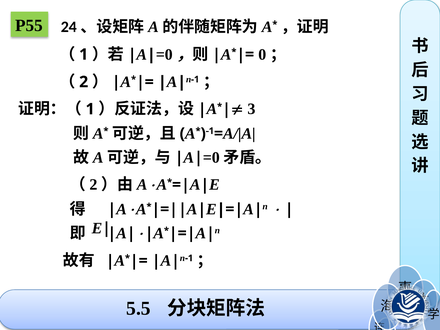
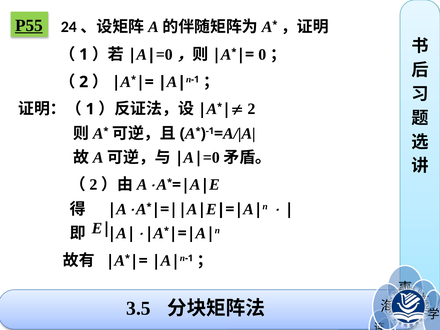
P55 underline: none -> present
3 at (251, 109): 3 -> 2
5.5: 5.5 -> 3.5
